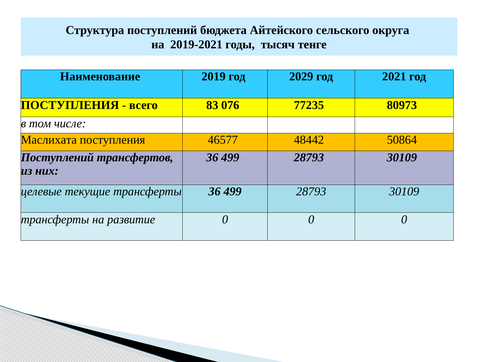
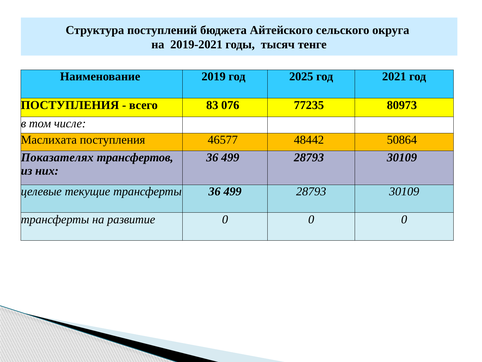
2029: 2029 -> 2025
Поступлений at (57, 157): Поступлений -> Показателях
